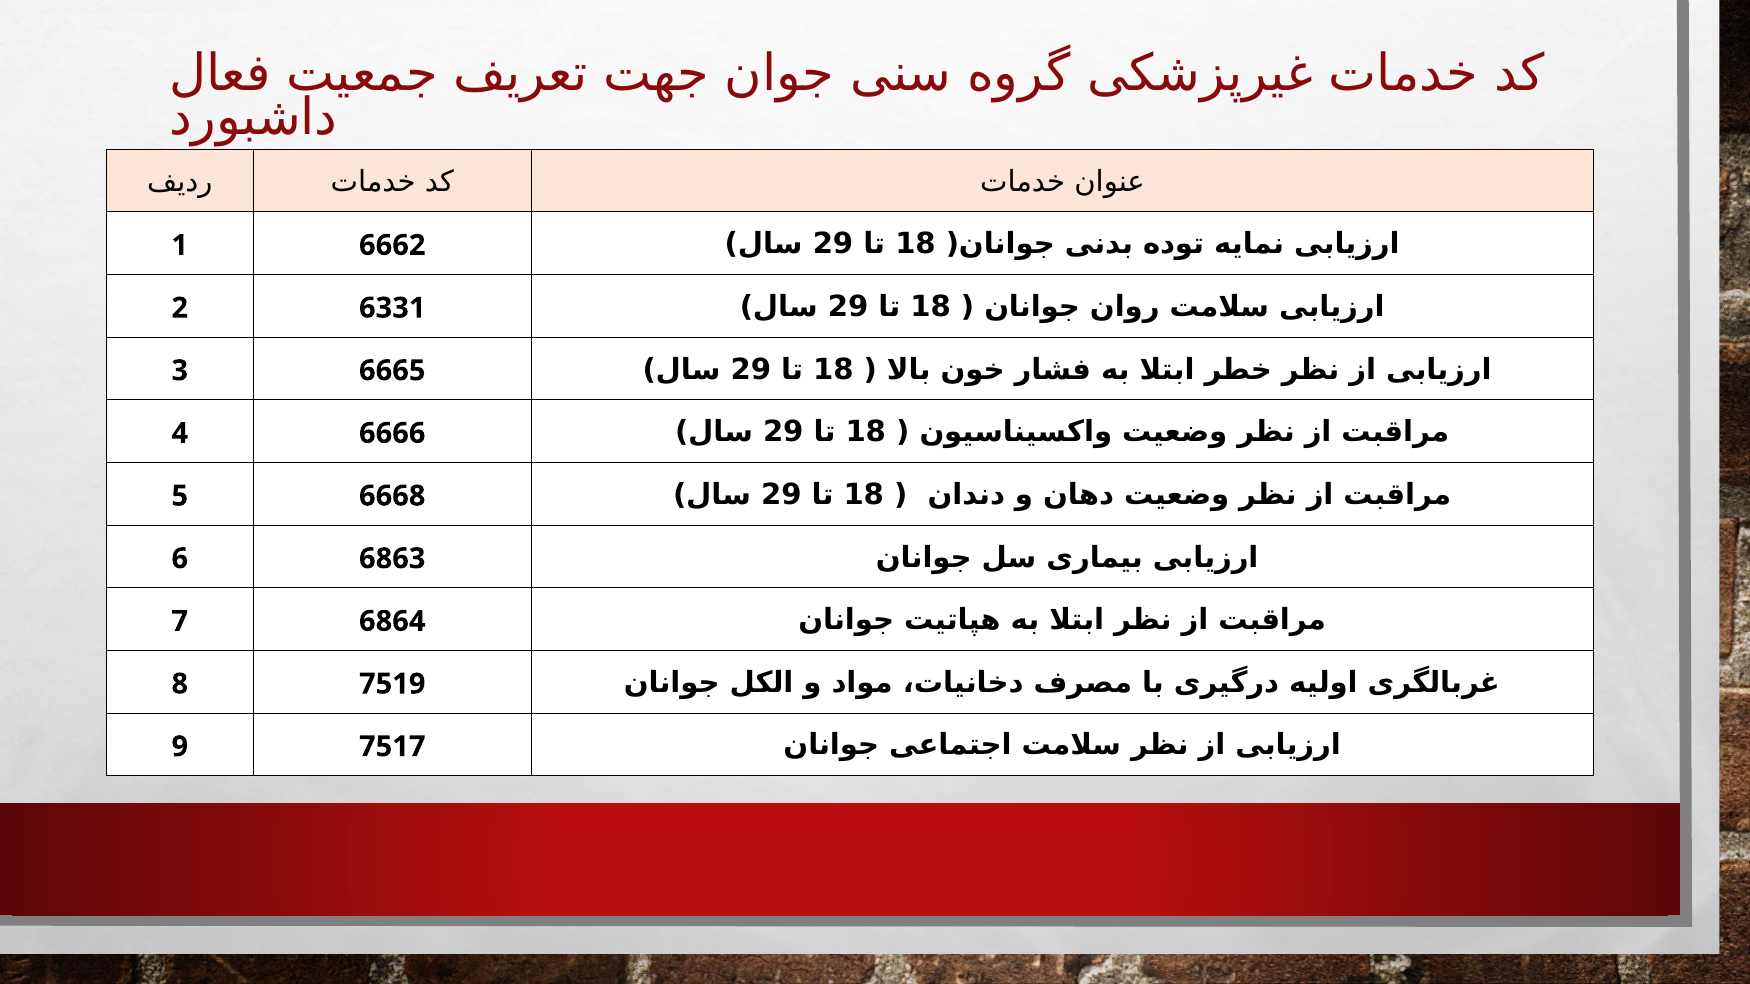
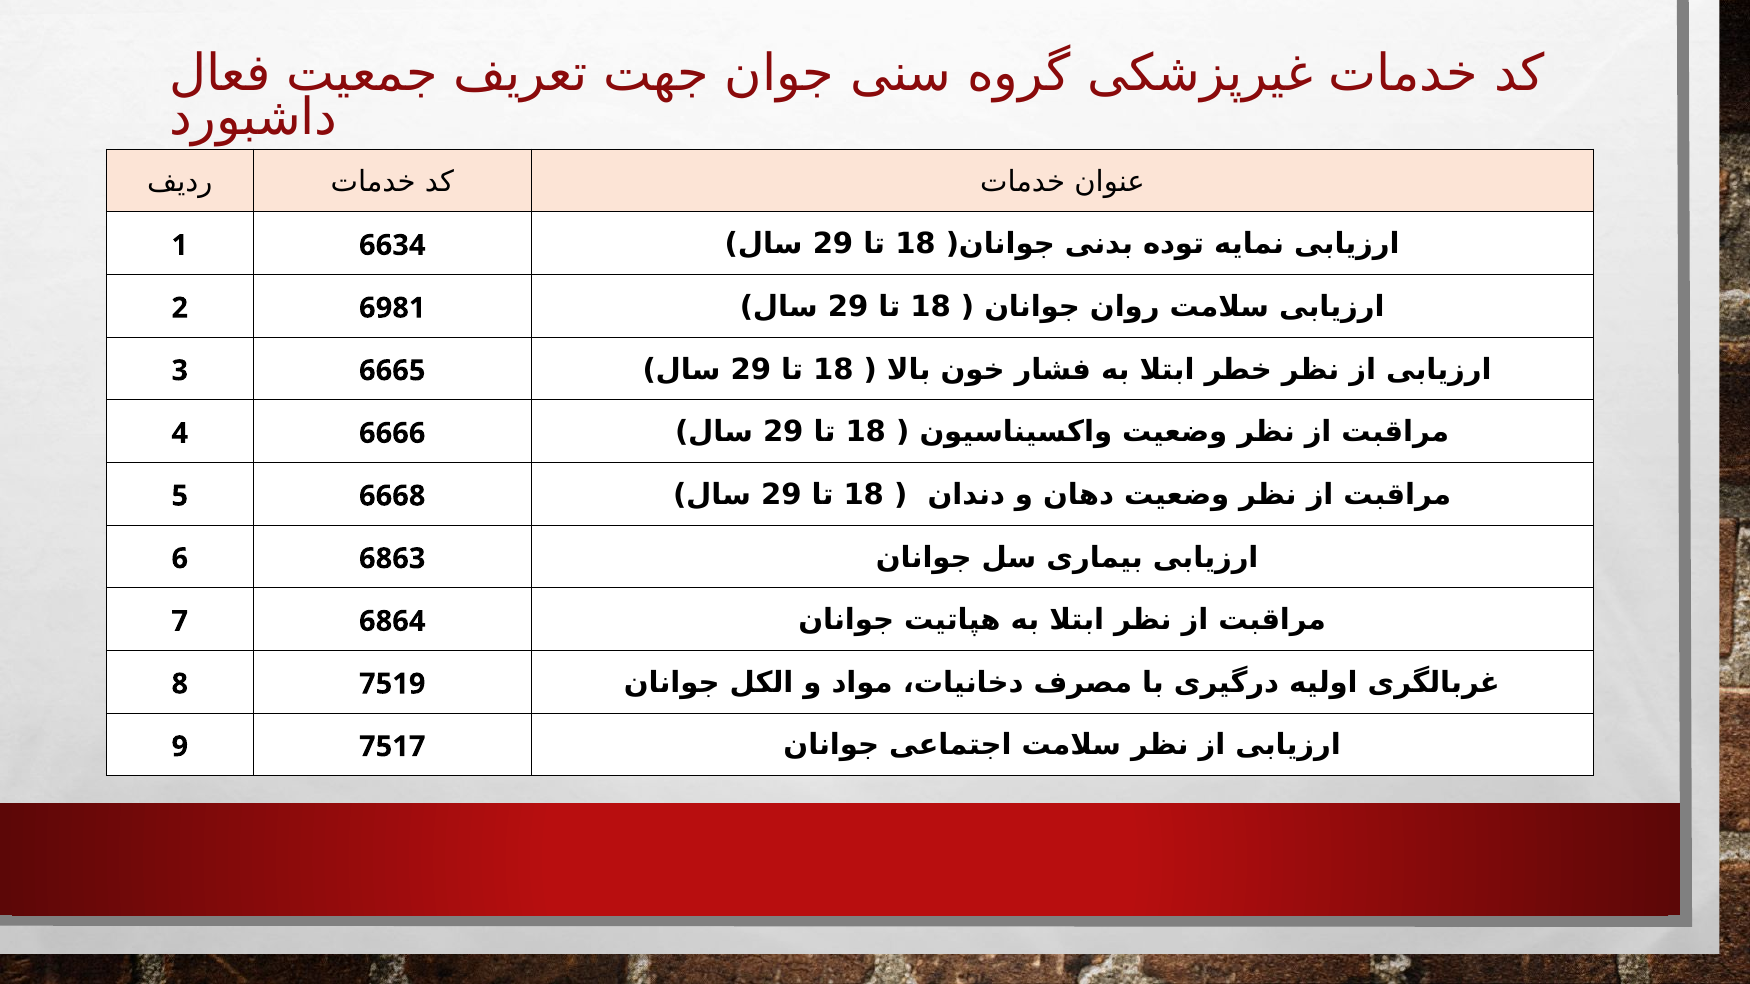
6662: 6662 -> 6634
6331: 6331 -> 6981
